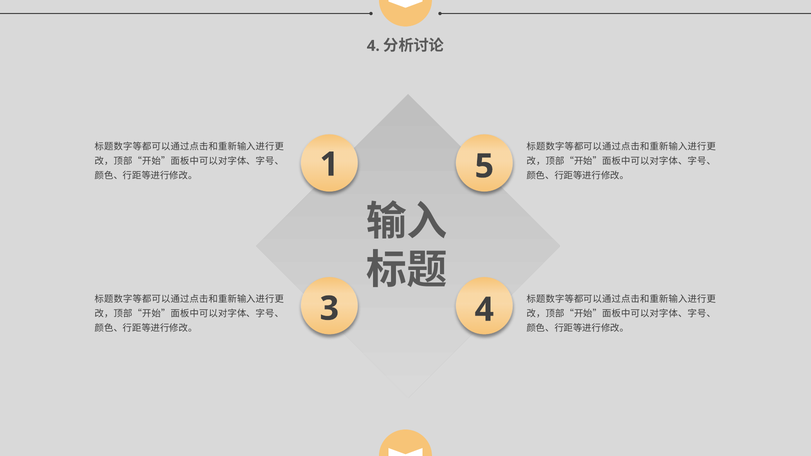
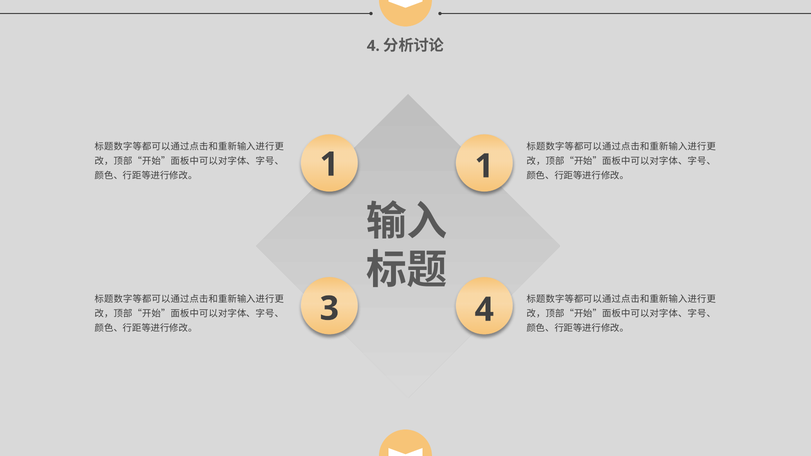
1 5: 5 -> 1
